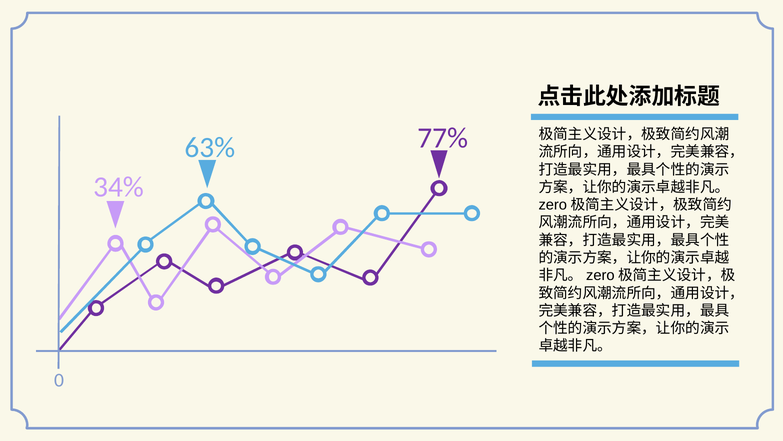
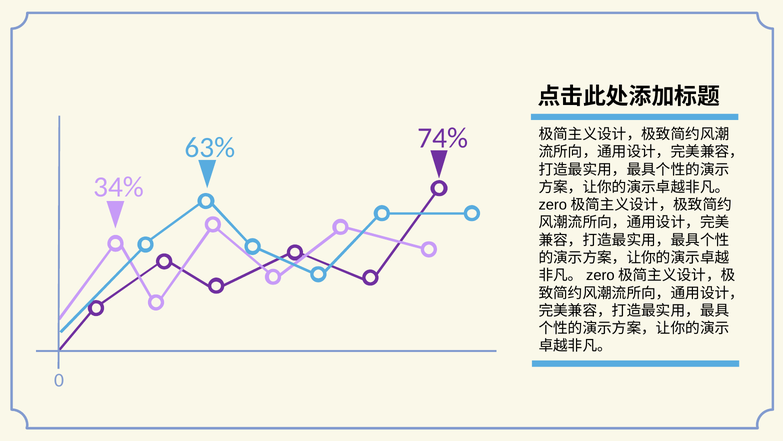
77%: 77% -> 74%
